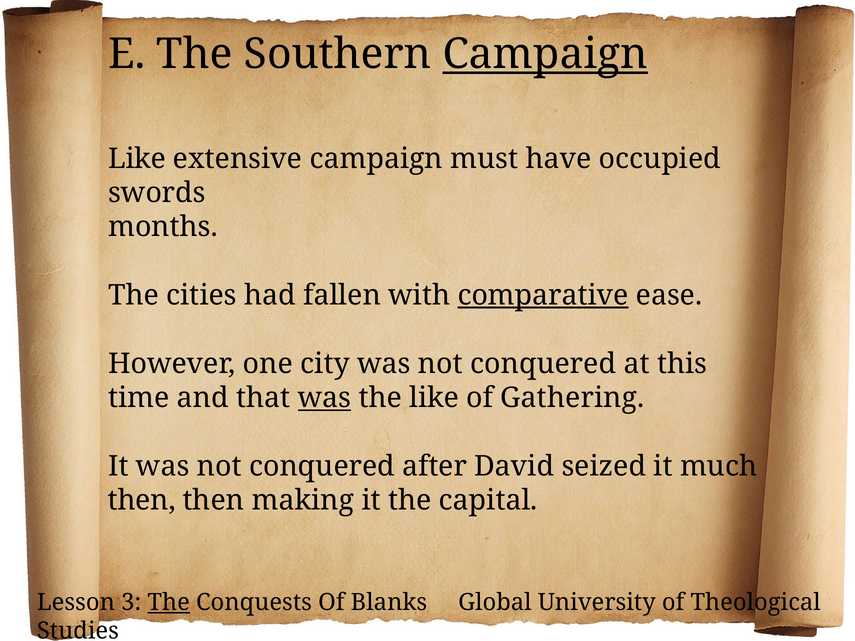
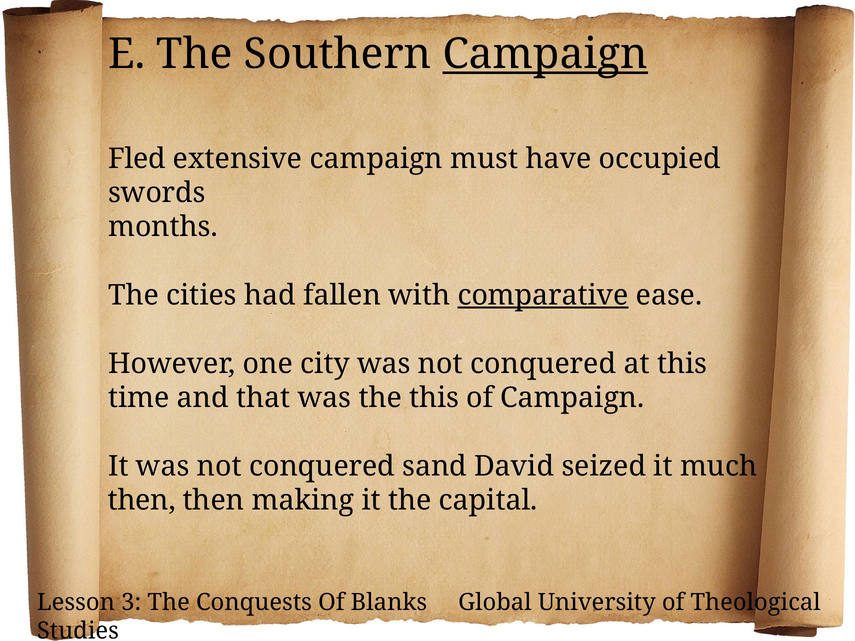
Like at (137, 159): Like -> Fled
was at (324, 398) underline: present -> none
the like: like -> this
of Gathering: Gathering -> Campaign
after: after -> sand
The at (169, 603) underline: present -> none
